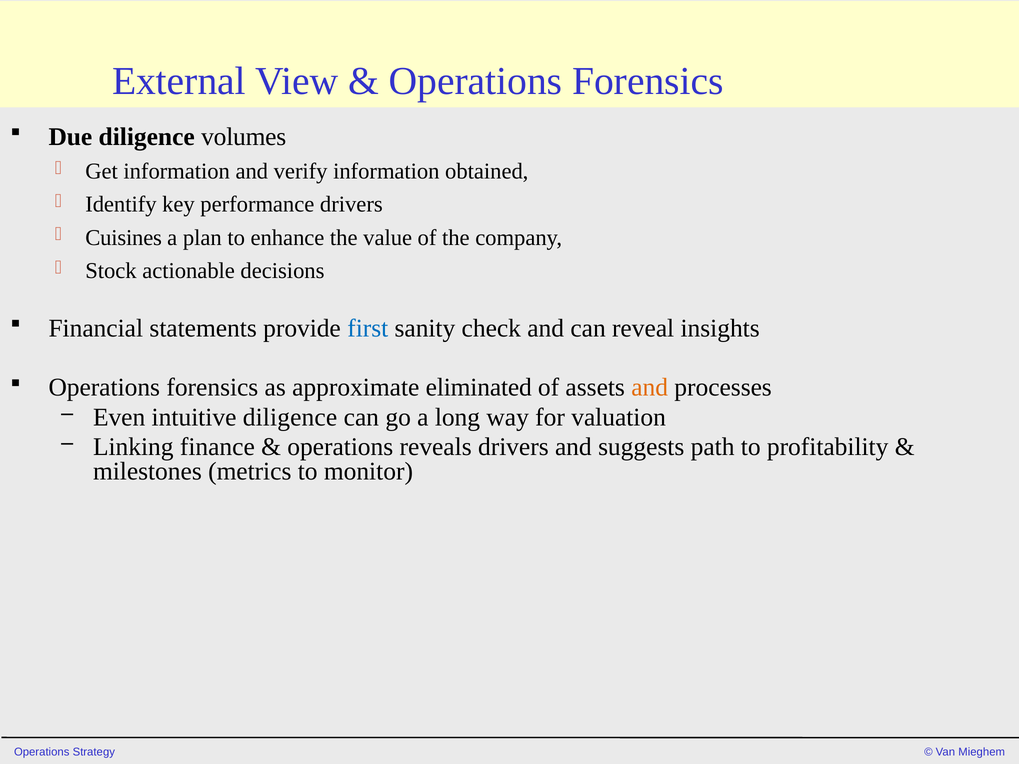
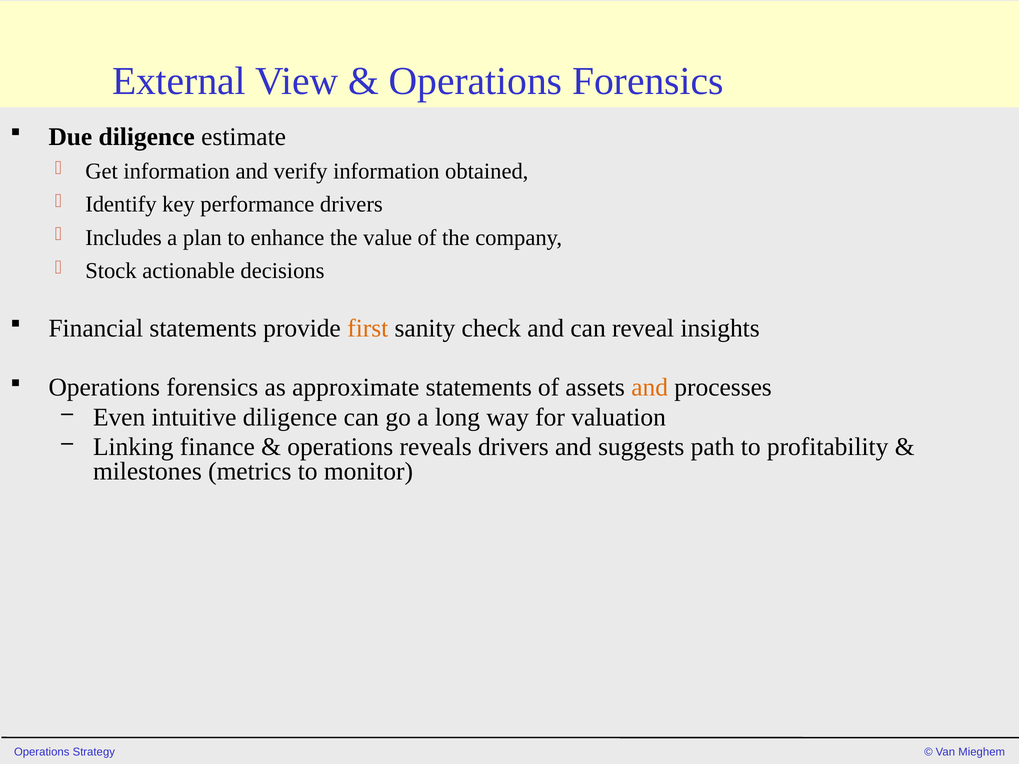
volumes: volumes -> estimate
Cuisines: Cuisines -> Includes
first colour: blue -> orange
approximate eliminated: eliminated -> statements
